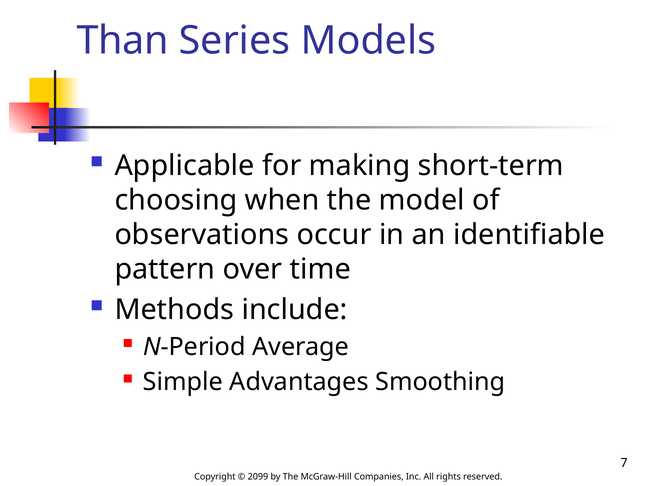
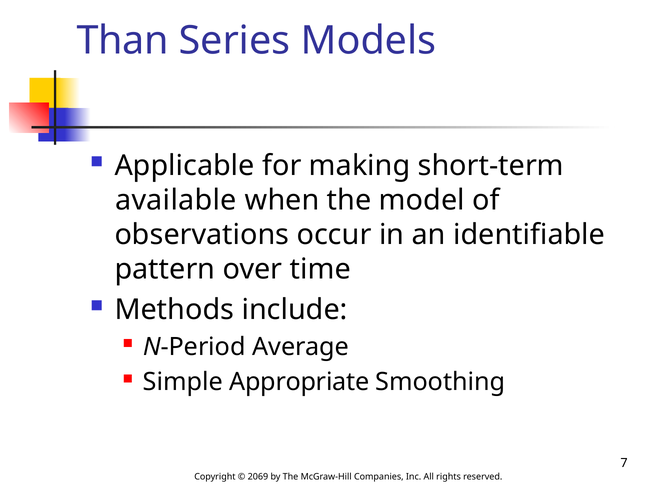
choosing: choosing -> available
Advantages: Advantages -> Appropriate
2099: 2099 -> 2069
